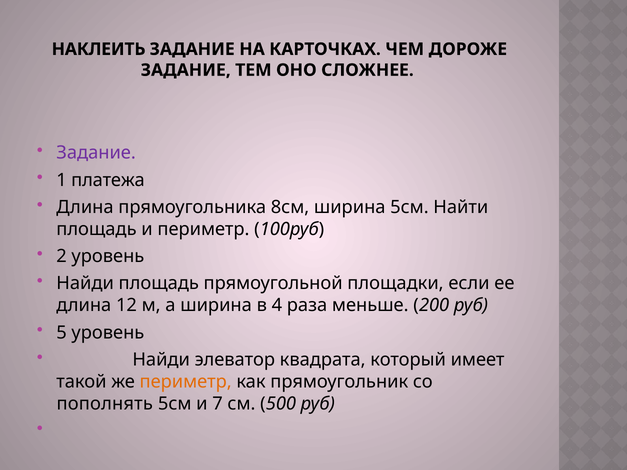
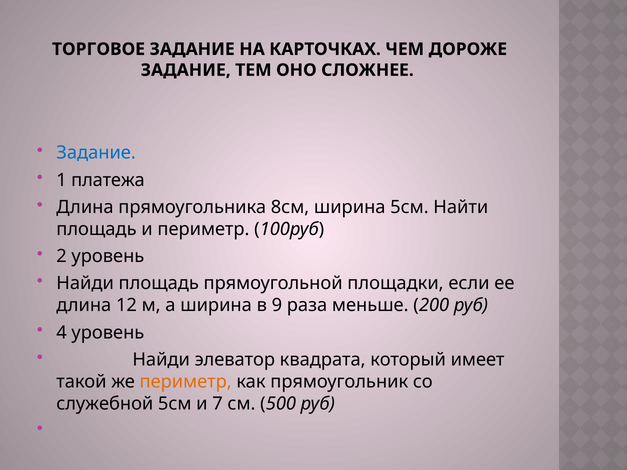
НАКЛЕИТЬ: НАКЛЕИТЬ -> ТОРГОВОЕ
Задание at (96, 153) colour: purple -> blue
4: 4 -> 9
5: 5 -> 4
пополнять: пополнять -> служебной
